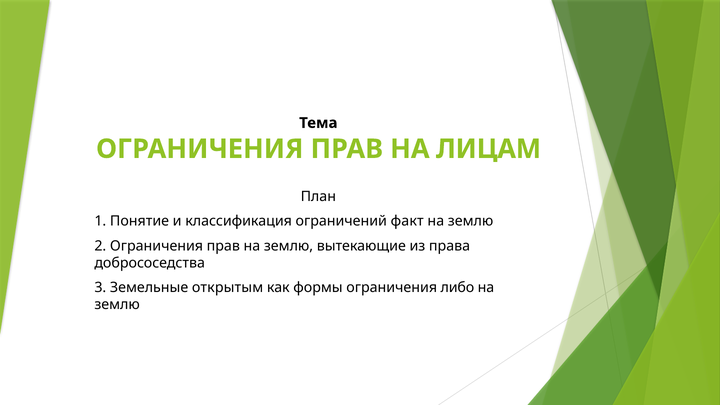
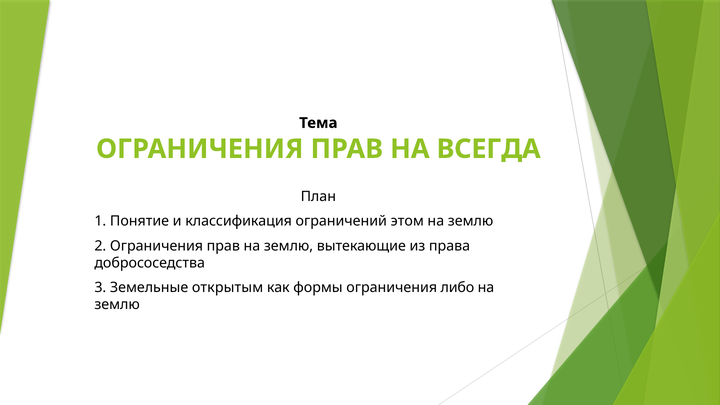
ЛИЦАМ: ЛИЦАМ -> ВСЕГДА
факт: факт -> этом
